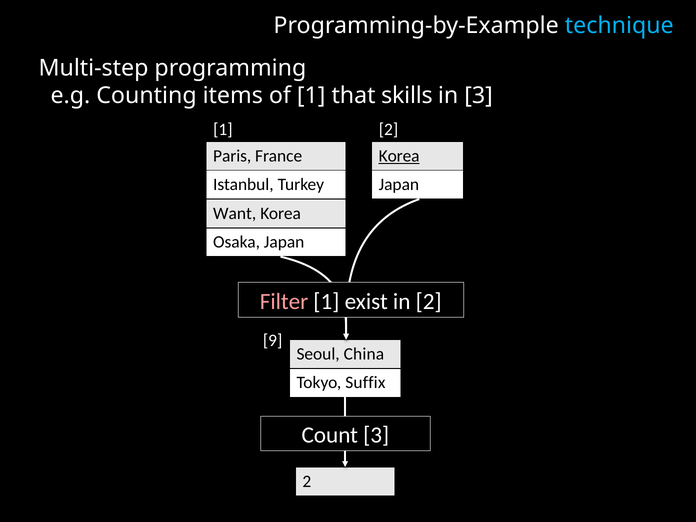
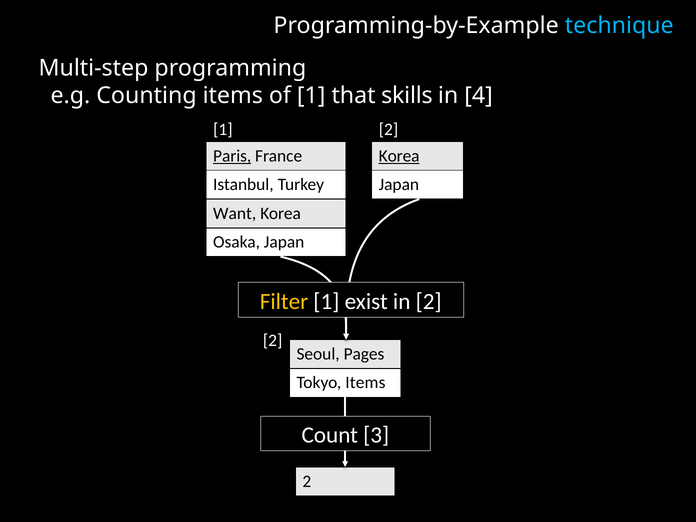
in 3: 3 -> 4
Paris underline: none -> present
Filter colour: pink -> yellow
9 at (273, 341): 9 -> 2
China: China -> Pages
Tokyo Suffix: Suffix -> Items
